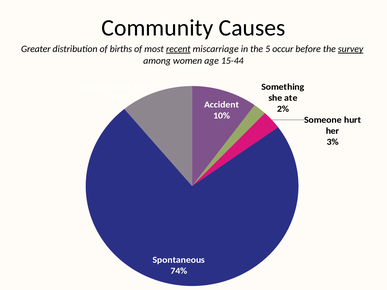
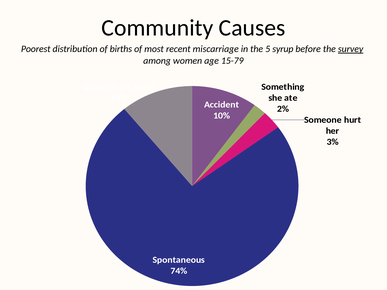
Greater: Greater -> Poorest
recent underline: present -> none
occur: occur -> syrup
15-44: 15-44 -> 15-79
